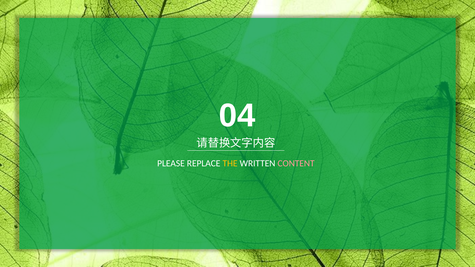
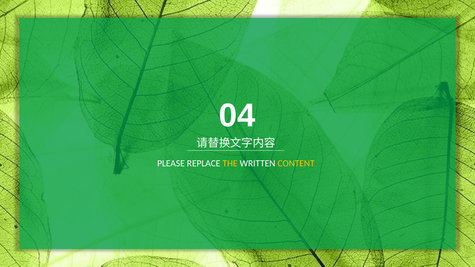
CONTENT colour: pink -> yellow
